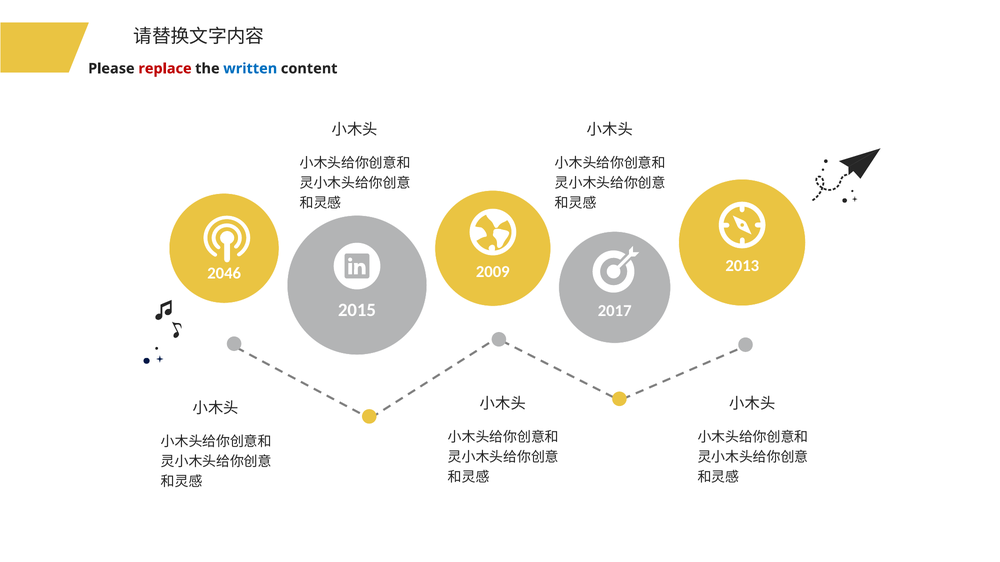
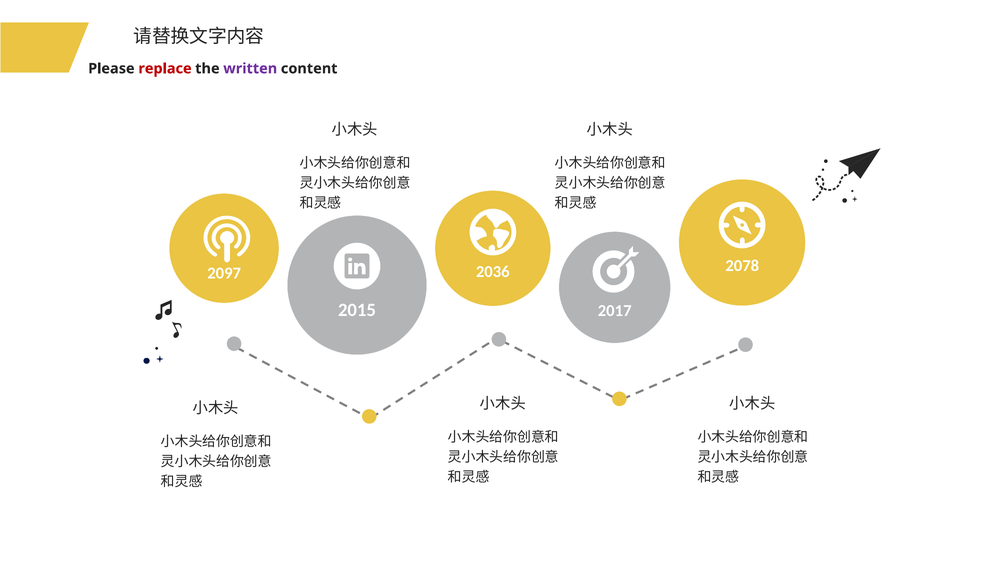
written colour: blue -> purple
2013: 2013 -> 2078
2009: 2009 -> 2036
2046: 2046 -> 2097
